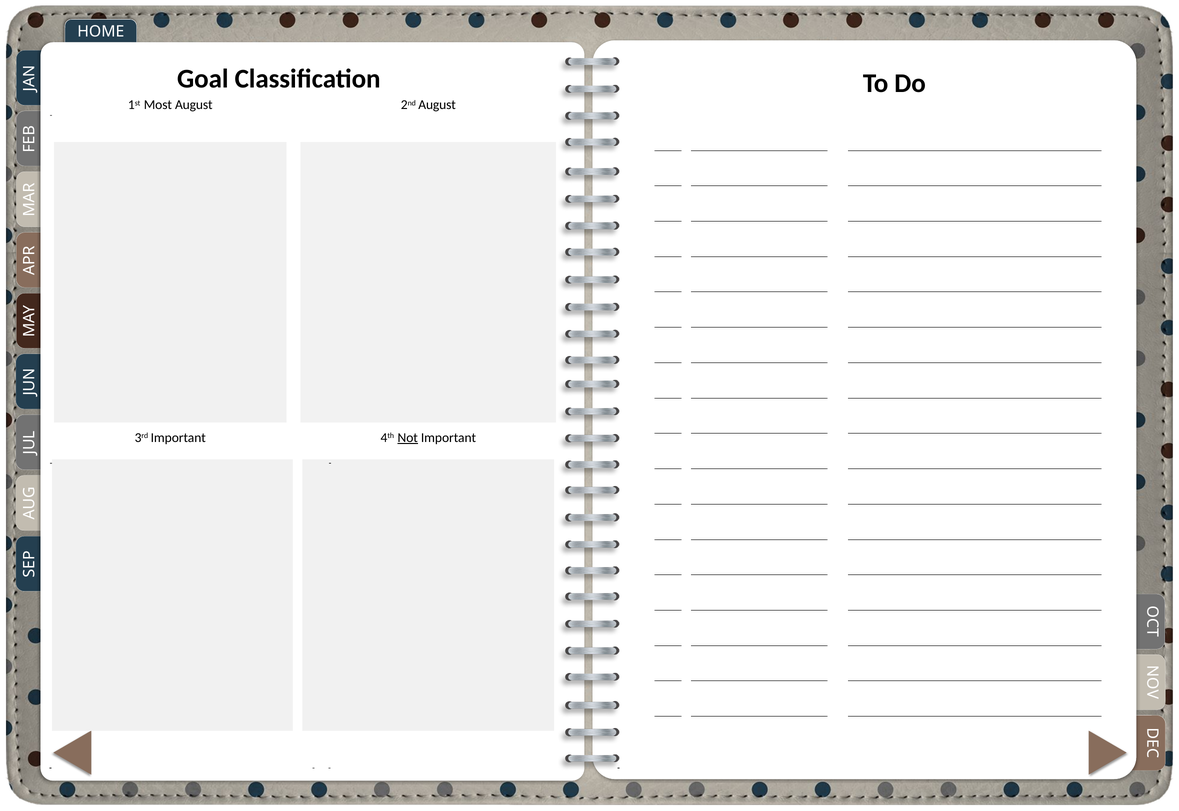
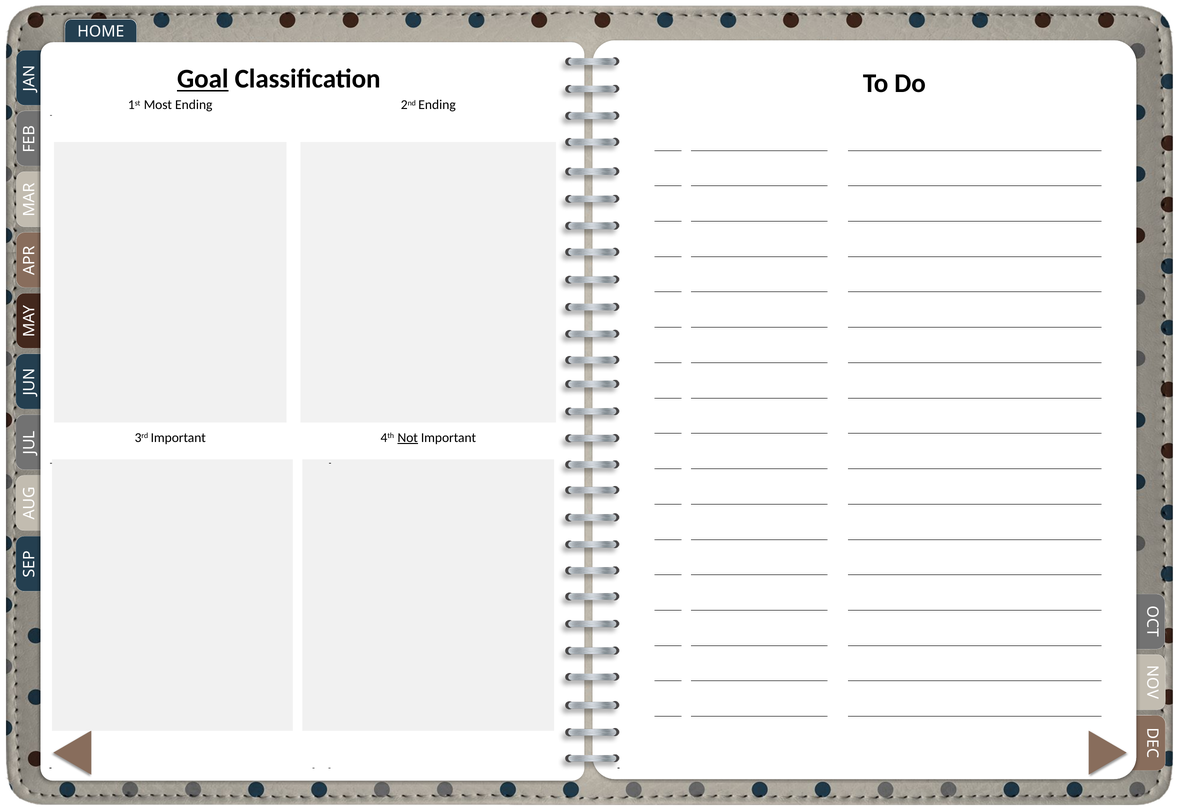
Goal underline: none -> present
Most August: August -> Ending
2nd August: August -> Ending
